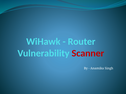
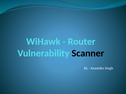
Scanner colour: red -> black
